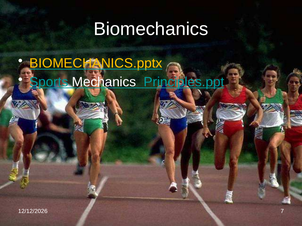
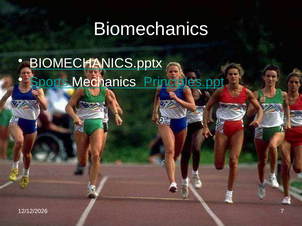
BIOMECHANICS.pptx colour: yellow -> white
